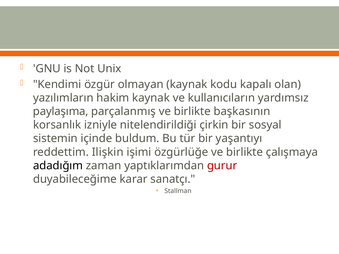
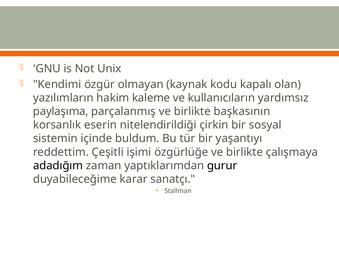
hakim kaynak: kaynak -> kaleme
izniyle: izniyle -> eserin
Ilişkin: Ilişkin -> Çeşitli
gurur colour: red -> black
